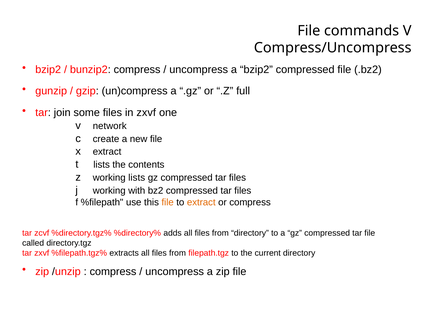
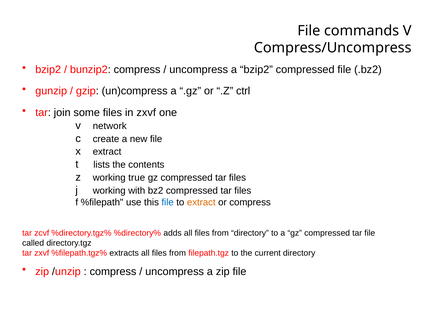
full: full -> ctrl
working lists: lists -> true
file at (168, 202) colour: orange -> blue
